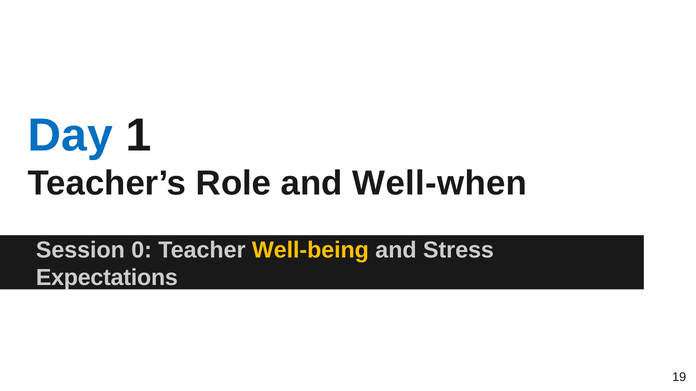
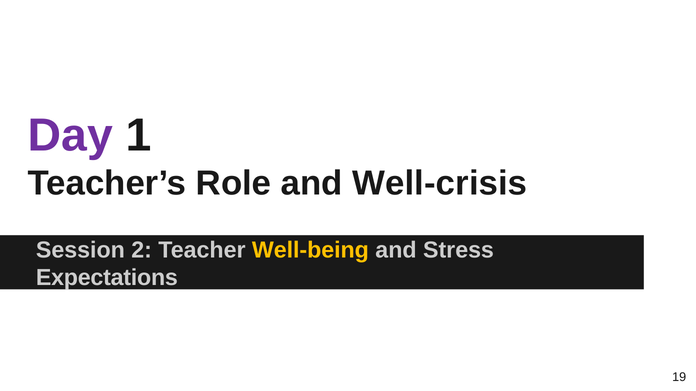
Day colour: blue -> purple
Well-when: Well-when -> Well-crisis
0: 0 -> 2
